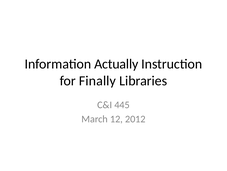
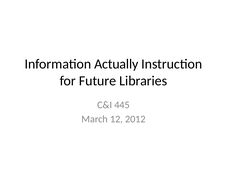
Finally: Finally -> Future
